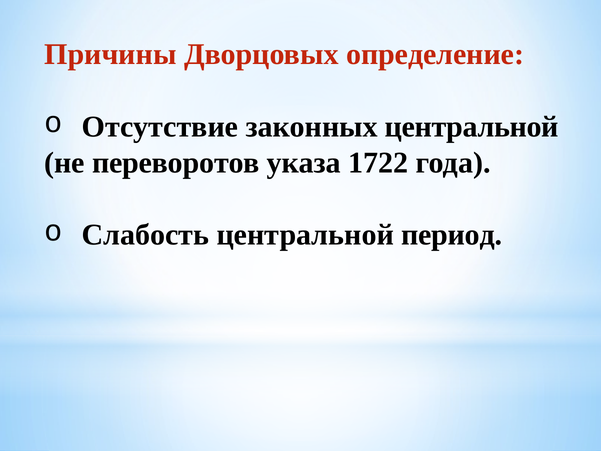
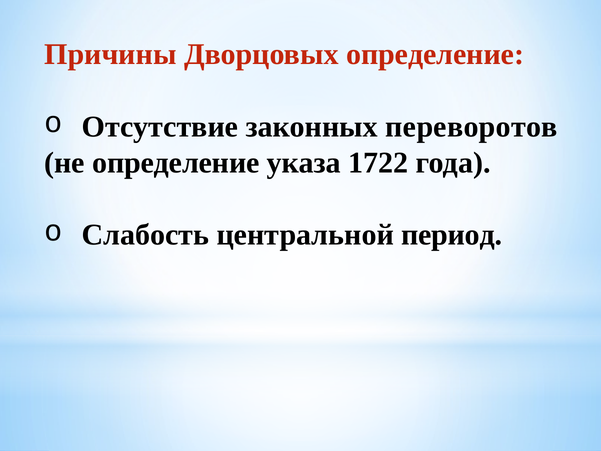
законных центральной: центральной -> переворотов
не переворотов: переворотов -> определение
